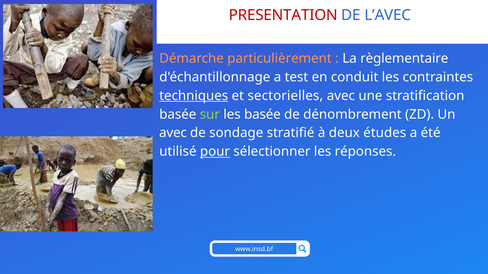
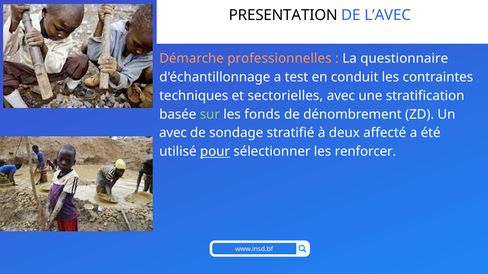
PRESENTATION colour: red -> black
particulièrement: particulièrement -> professionnelles
règlementaire: règlementaire -> questionnaire
techniques underline: present -> none
les basée: basée -> fonds
études: études -> affecté
réponses: réponses -> renforcer
